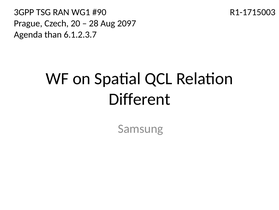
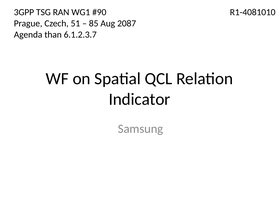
R1-1715003: R1-1715003 -> R1-4081010
20: 20 -> 51
28: 28 -> 85
2097: 2097 -> 2087
Different: Different -> Indicator
